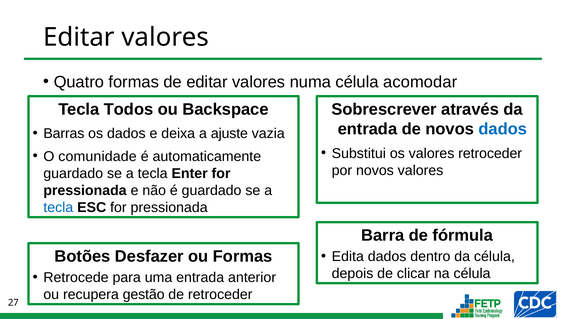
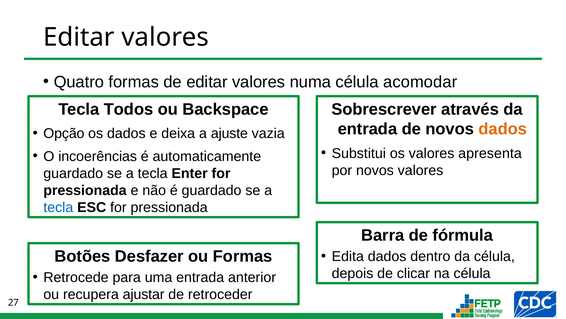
dados at (503, 129) colour: blue -> orange
Barras: Barras -> Opção
valores retroceder: retroceder -> apresenta
comunidade: comunidade -> incoerências
gestão: gestão -> ajustar
